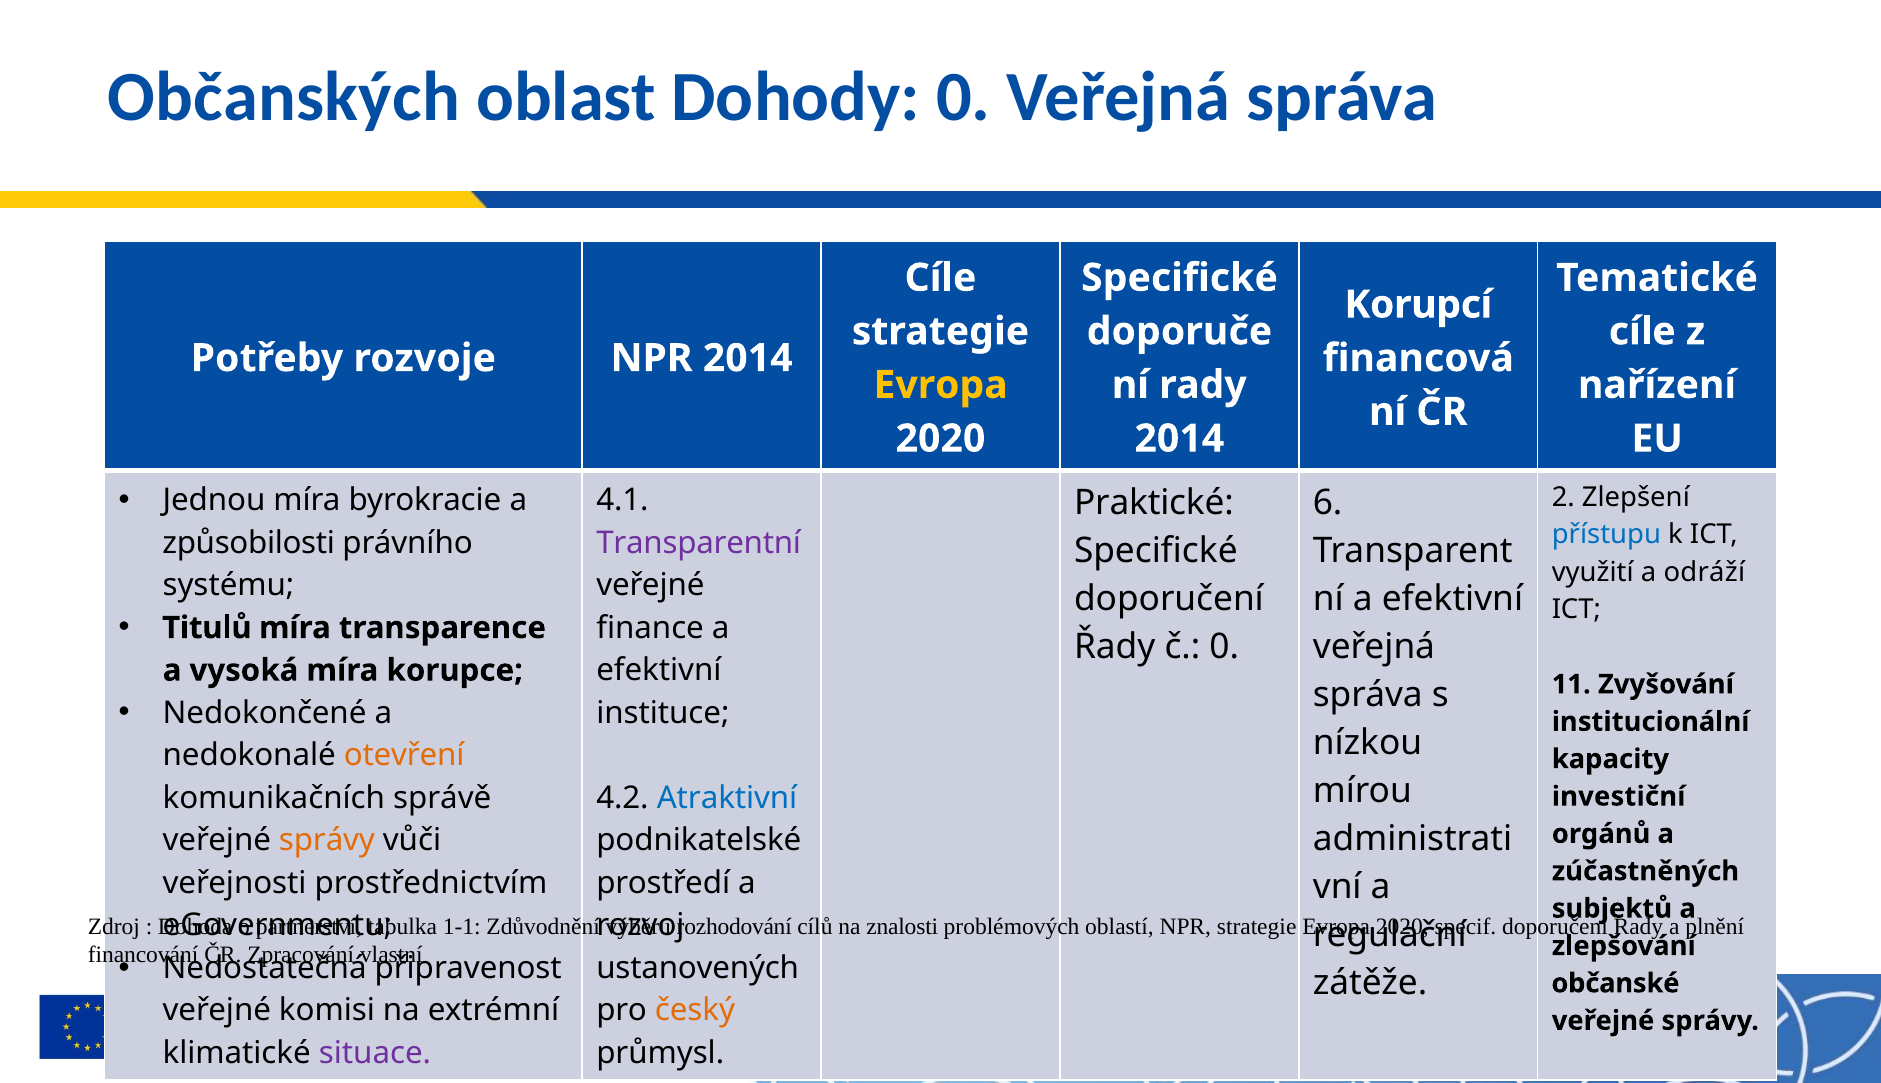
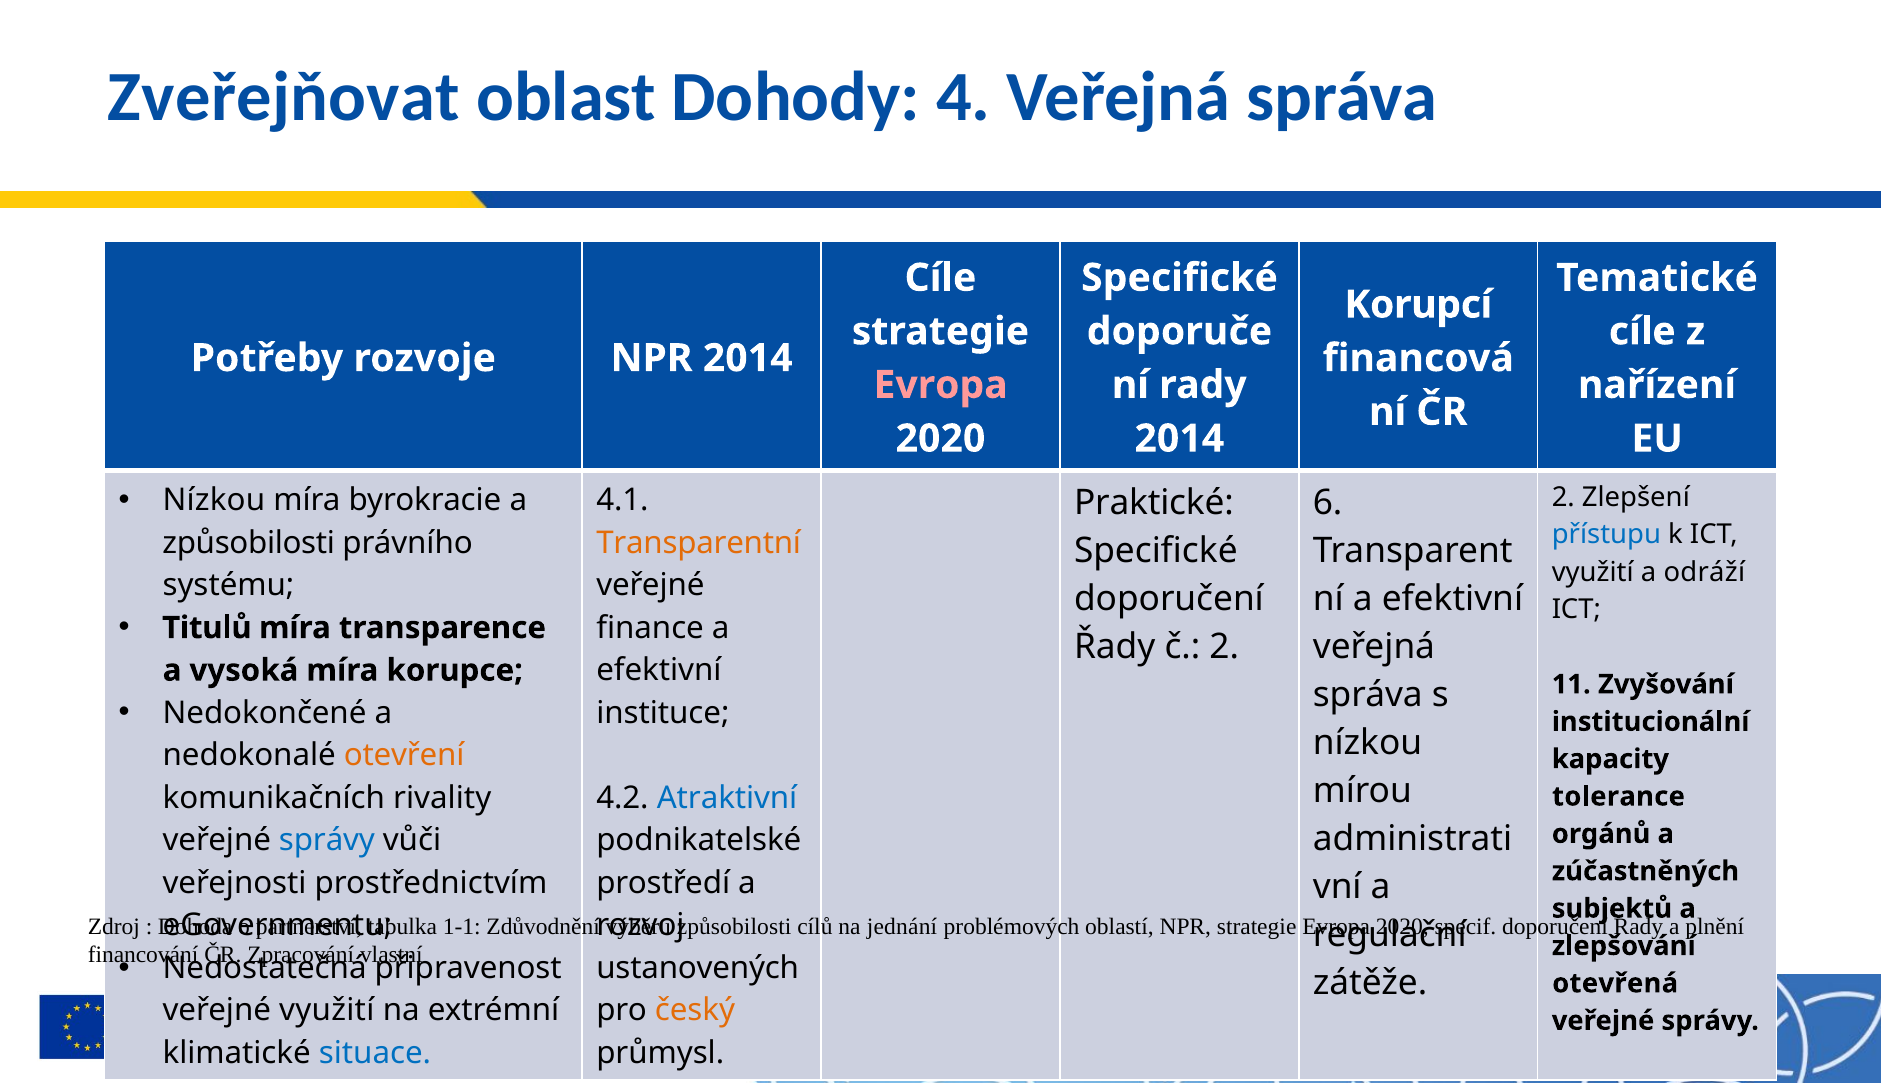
Občanských: Občanských -> Zveřejňovat
Dohody 0: 0 -> 4
Evropa at (941, 385) colour: yellow -> pink
Jednou at (214, 500): Jednou -> Nízkou
Transparentní colour: purple -> orange
č 0: 0 -> 2
správě: správě -> rivality
investiční: investiční -> tolerance
správy at (327, 841) colour: orange -> blue
rozhodování at (734, 927): rozhodování -> způsobilosti
znalosti: znalosti -> jednání
občanské: občanské -> otevřená
veřejné komisi: komisi -> využití
situace colour: purple -> blue
